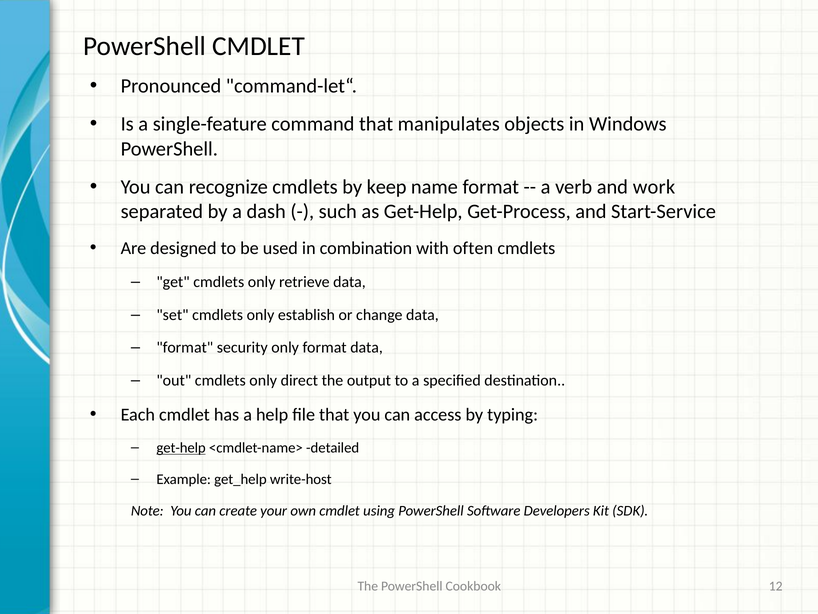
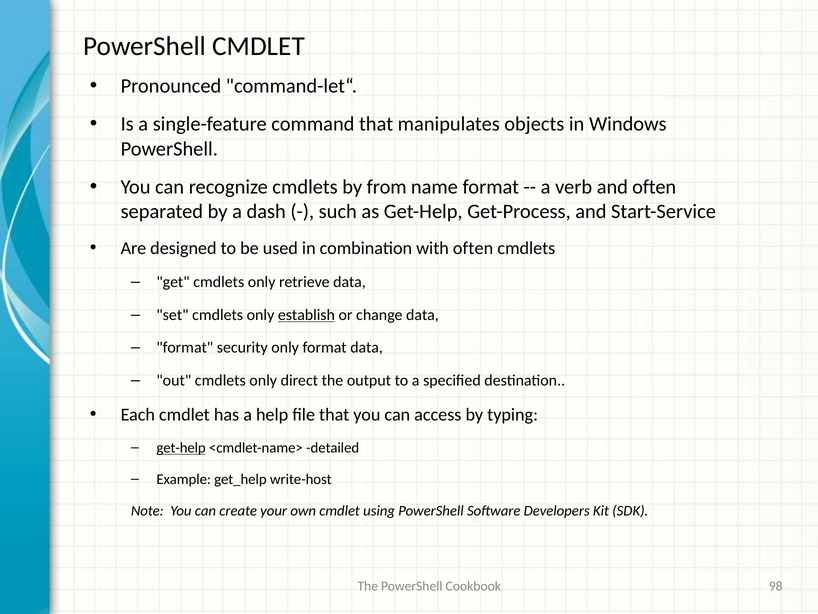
keep: keep -> from
and work: work -> often
establish underline: none -> present
12: 12 -> 98
